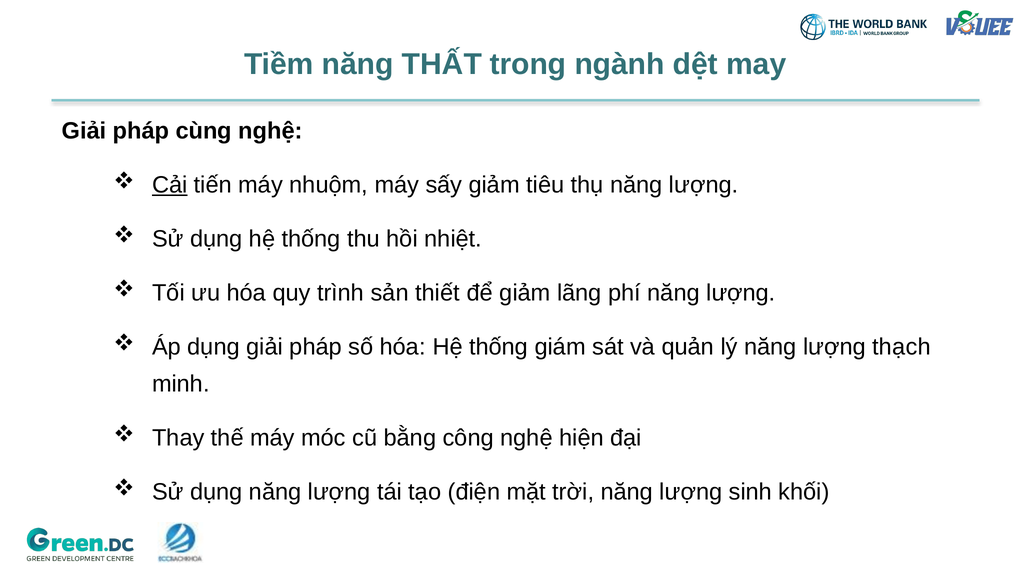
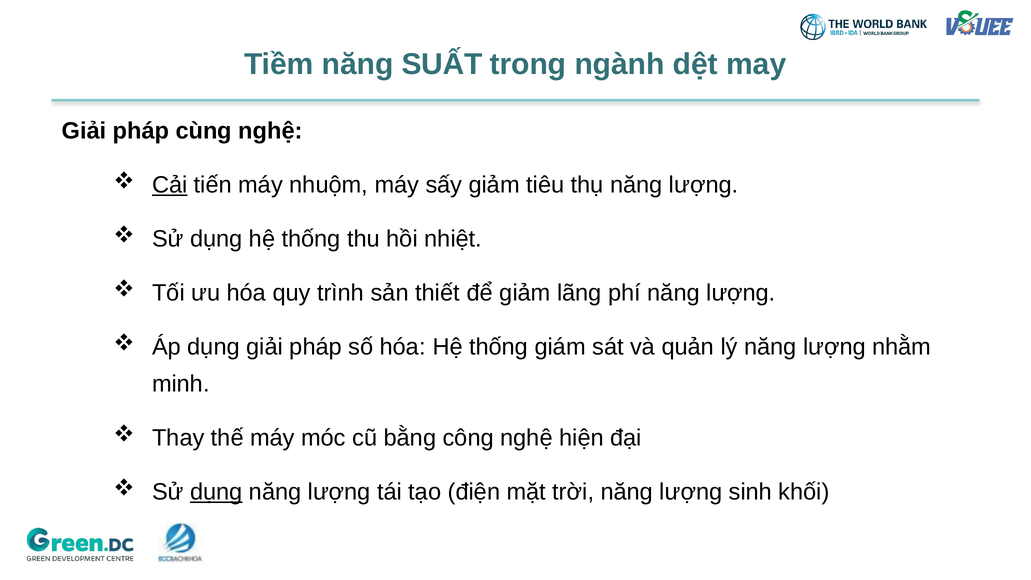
THẤT: THẤT -> SUẤT
thạch: thạch -> nhằm
dụng at (216, 492) underline: none -> present
